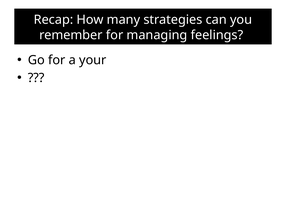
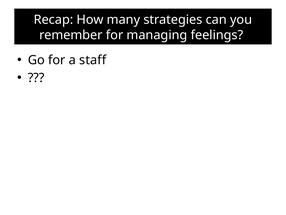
your: your -> staff
